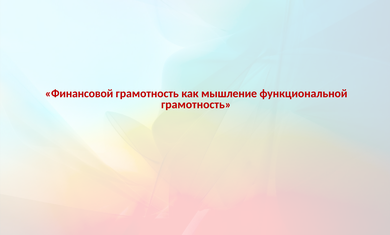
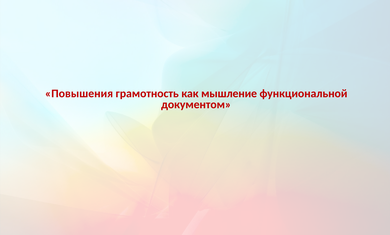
Финансовой: Финансовой -> Повышения
грамотность at (196, 105): грамотность -> документом
